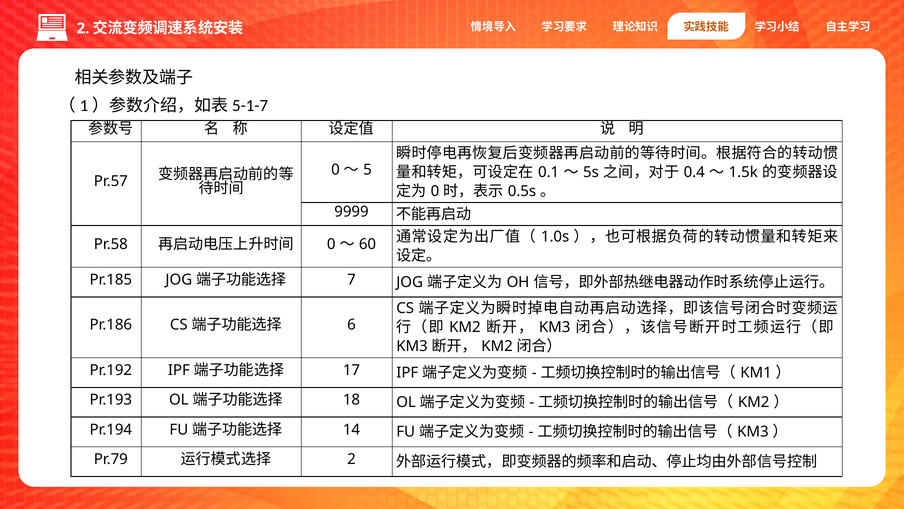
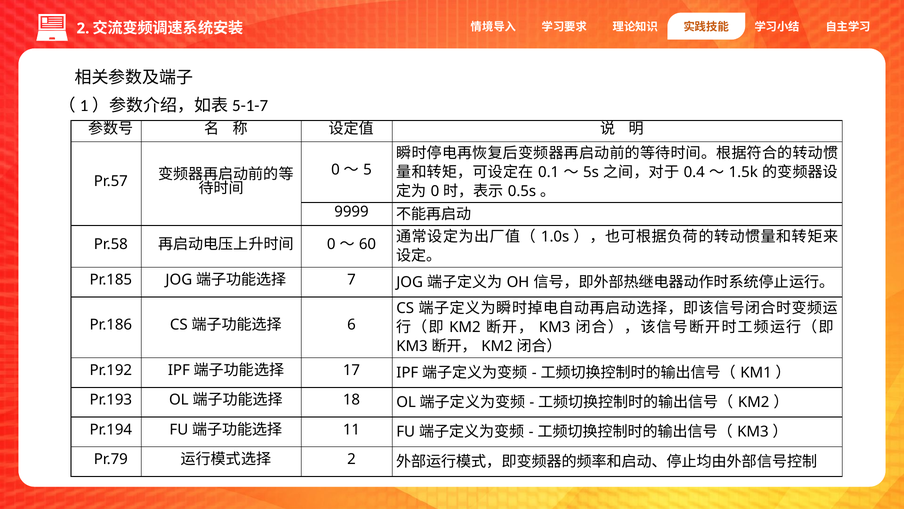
14: 14 -> 11
